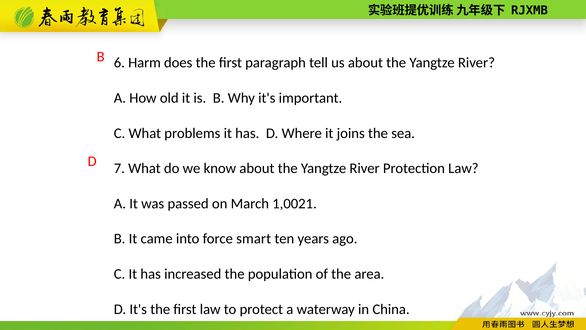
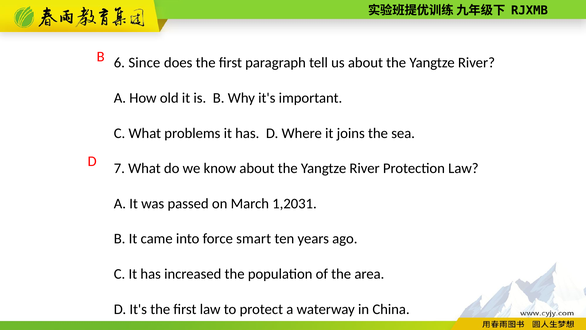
Harm: Harm -> Since
1,0021: 1,0021 -> 1,2031
